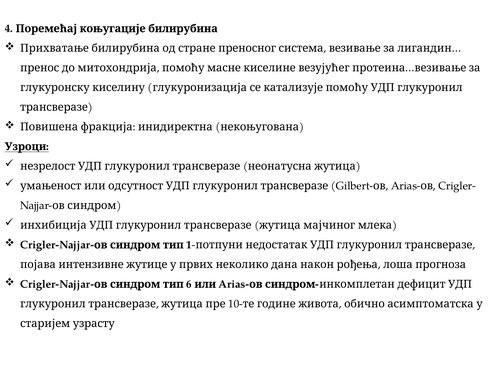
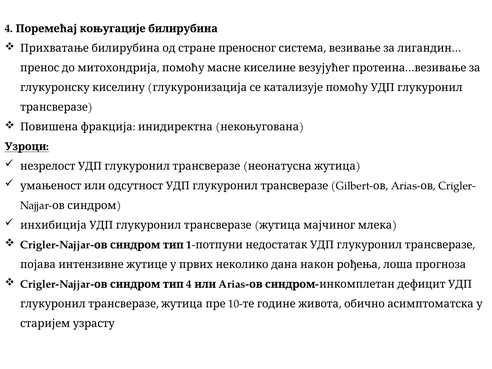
6 at (189, 284): 6 -> 4
